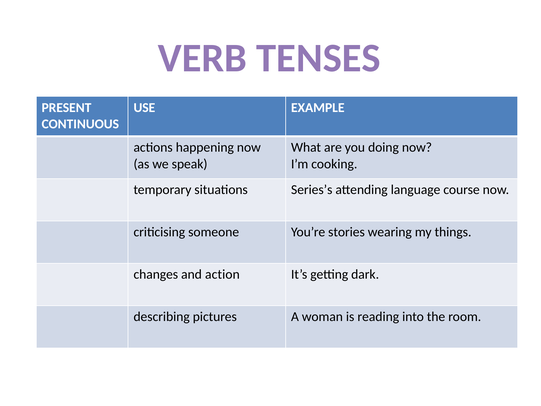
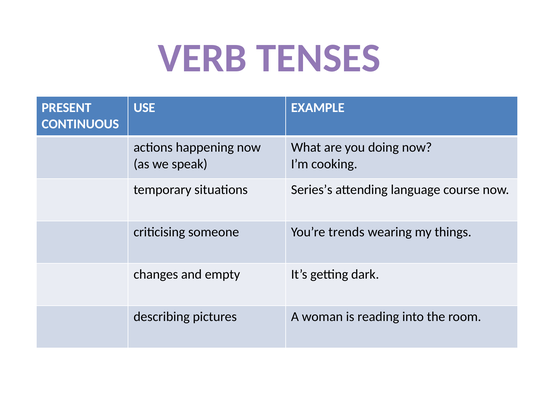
stories: stories -> trends
action: action -> empty
